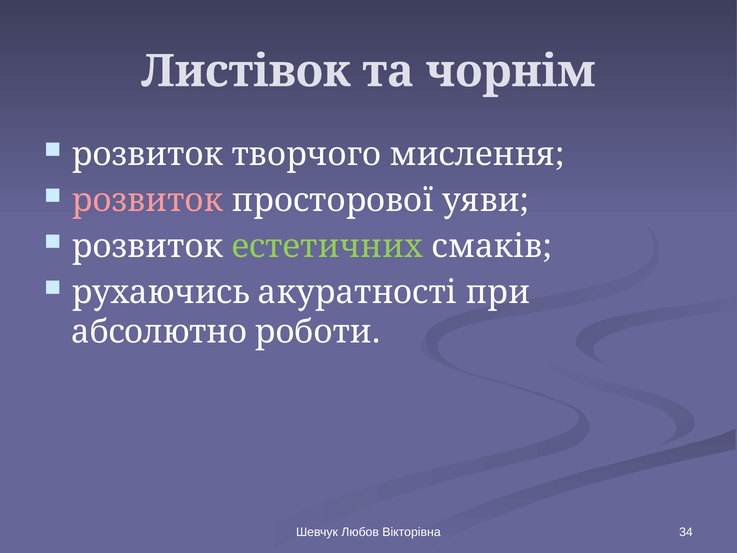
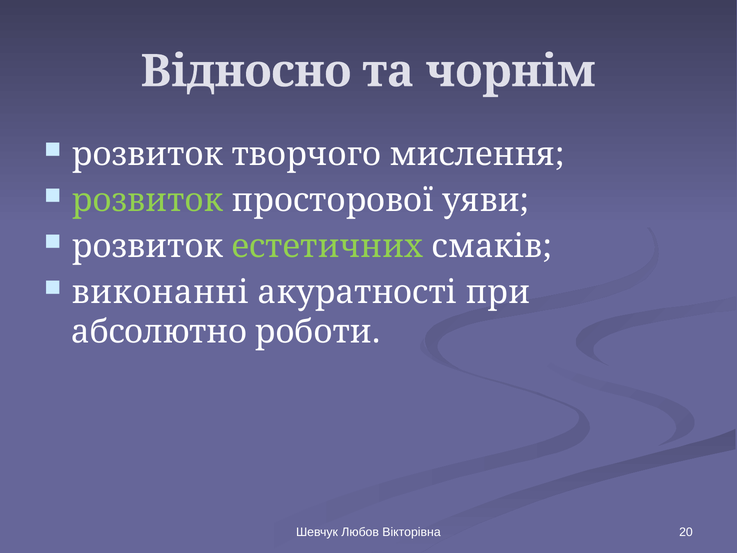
Листівок: Листівок -> Відносно
розвиток at (147, 200) colour: pink -> light green
рухаючись: рухаючись -> виконанні
34: 34 -> 20
